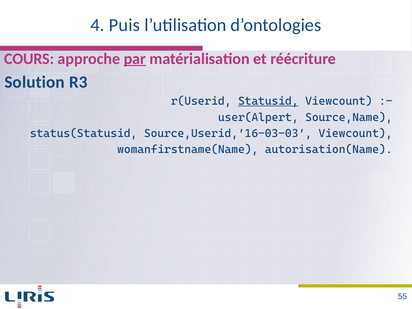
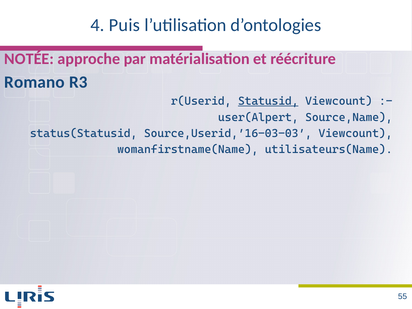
COURS: COURS -> NOTÉE
par underline: present -> none
Solution: Solution -> Romano
autorisation(Name: autorisation(Name -> utilisateurs(Name
